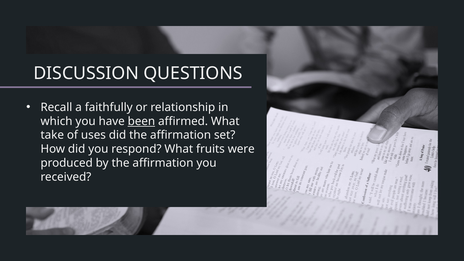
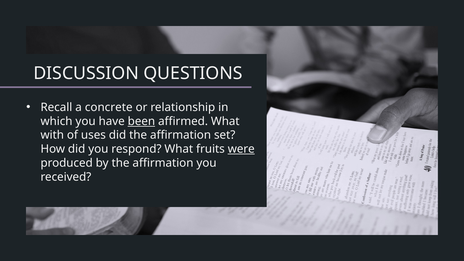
faithfully: faithfully -> concrete
take: take -> with
were underline: none -> present
